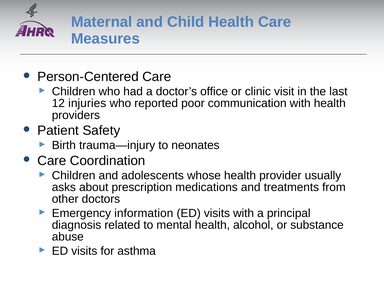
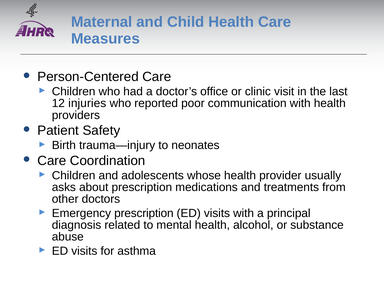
Emergency information: information -> prescription
